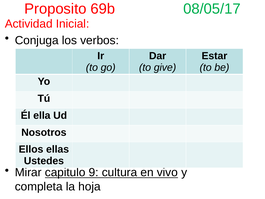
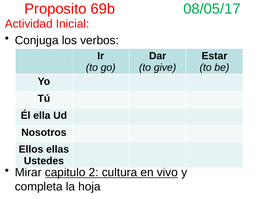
9: 9 -> 2
